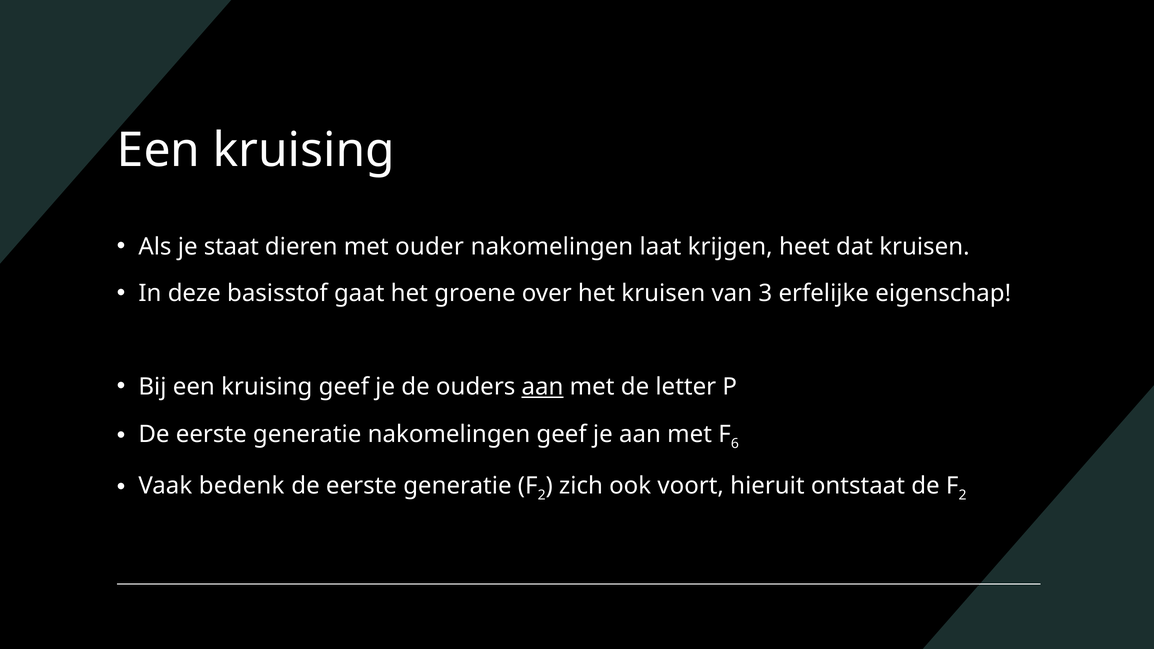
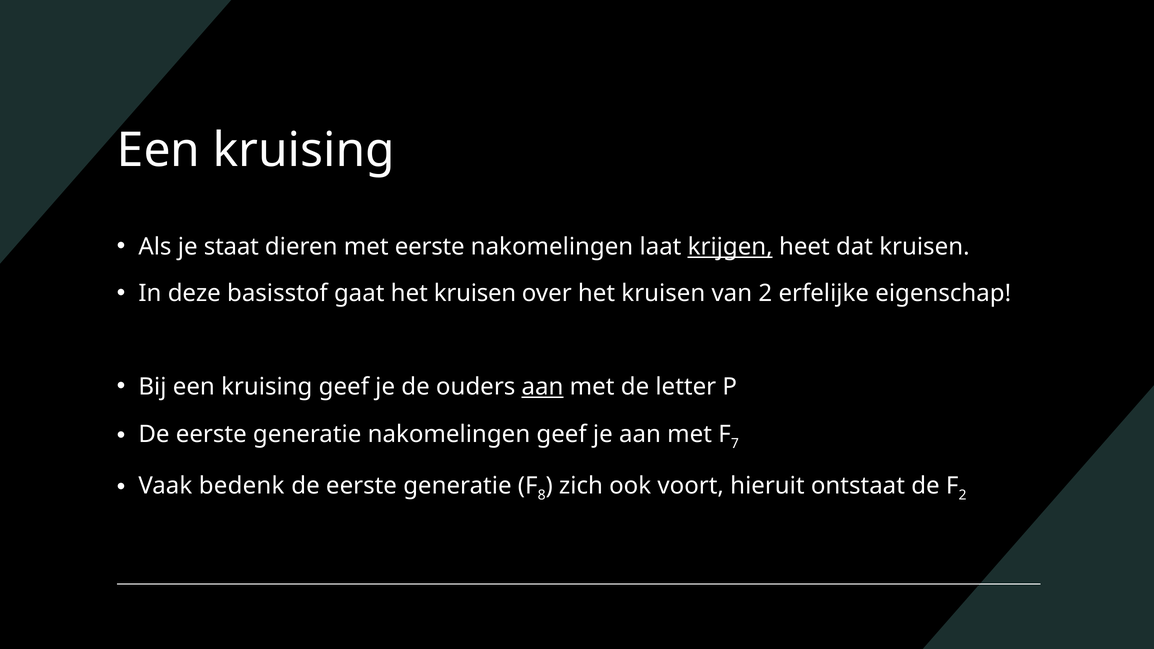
met ouder: ouder -> eerste
krijgen underline: none -> present
gaat het groene: groene -> kruisen
van 3: 3 -> 2
6: 6 -> 7
2 at (542, 495): 2 -> 8
